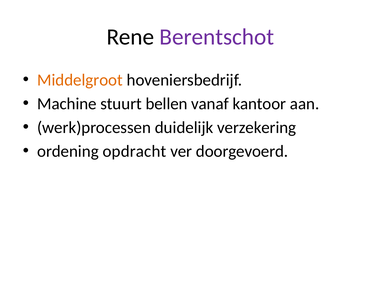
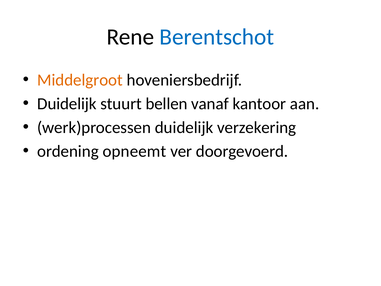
Berentschot colour: purple -> blue
Machine at (67, 104): Machine -> Duidelijk
opdracht: opdracht -> opneemt
